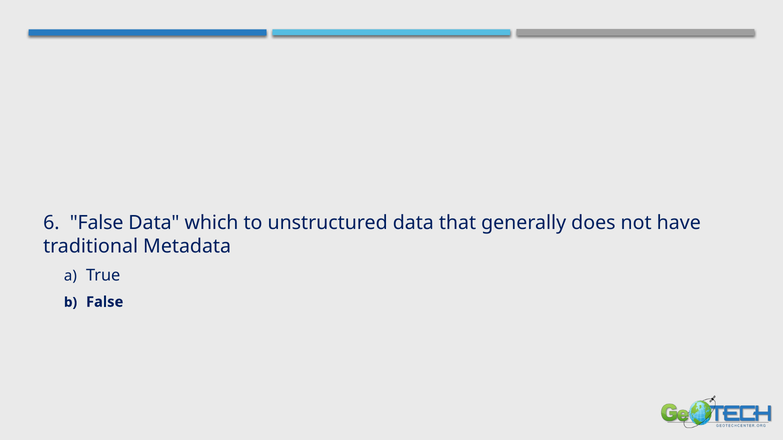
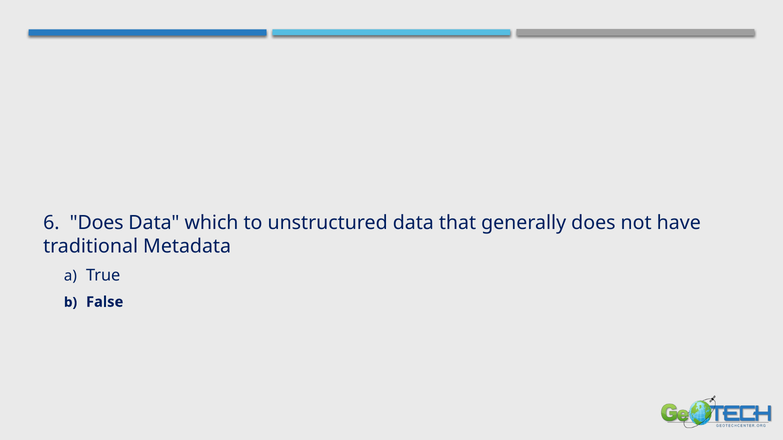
6 False: False -> Does
